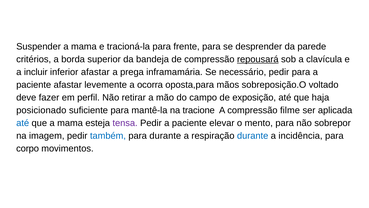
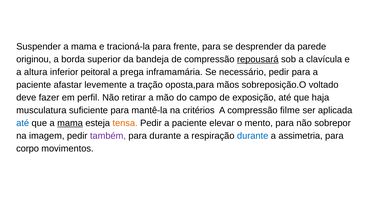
critérios: critérios -> originou
incluir: incluir -> altura
inferior afastar: afastar -> peitoral
ocorra: ocorra -> tração
posicionado: posicionado -> musculatura
tracione: tracione -> critérios
mama at (70, 123) underline: none -> present
tensa colour: purple -> orange
também colour: blue -> purple
incidência: incidência -> assimetria
